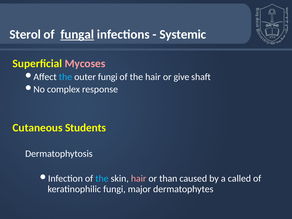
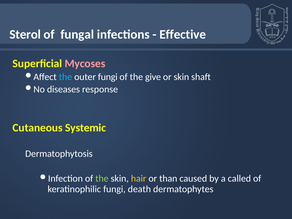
fungal underline: present -> none
Systemic: Systemic -> Effective
the hair: hair -> give
or give: give -> skin
complex: complex -> diseases
Students: Students -> Systemic
the at (102, 178) colour: light blue -> light green
hair at (139, 178) colour: pink -> yellow
major: major -> death
